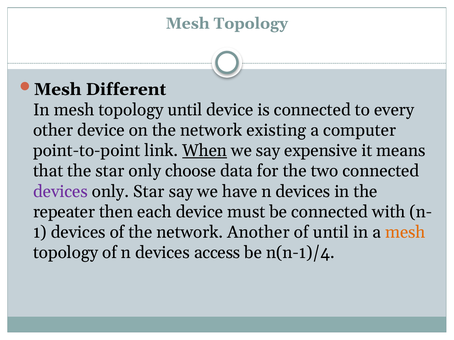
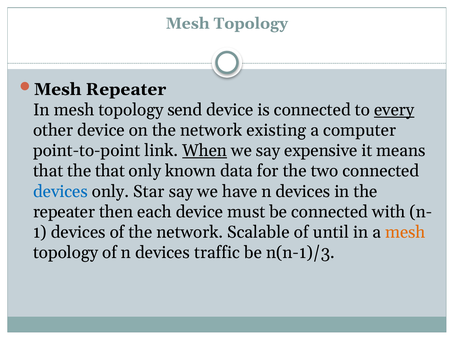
Mesh Different: Different -> Repeater
topology until: until -> send
every underline: none -> present
the star: star -> that
choose: choose -> known
devices at (60, 192) colour: purple -> blue
Another: Another -> Scalable
access: access -> traffic
n(n-1)/4: n(n-1)/4 -> n(n-1)/3
